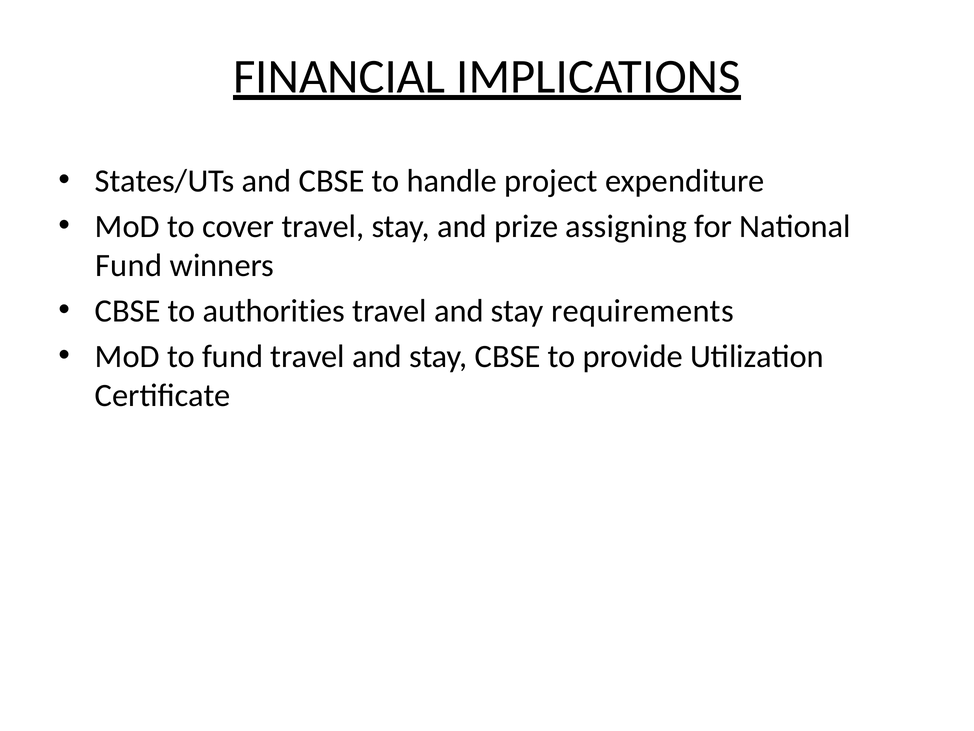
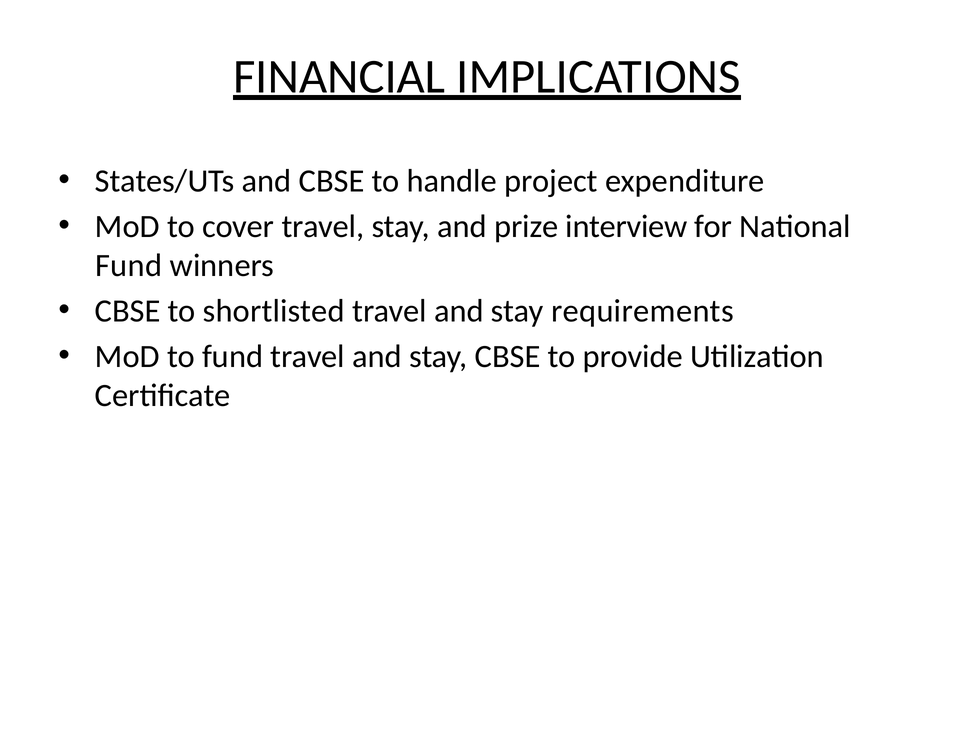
assigning: assigning -> interview
authorities: authorities -> shortlisted
